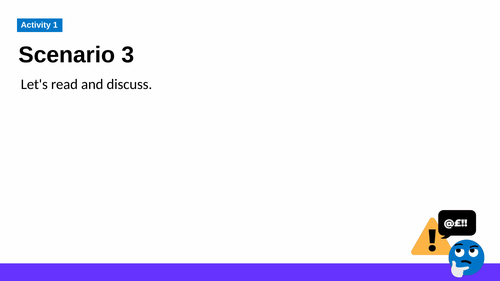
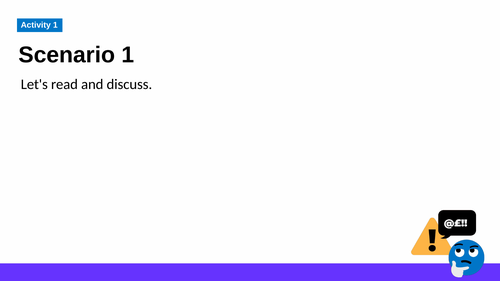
Scenario 3: 3 -> 1
